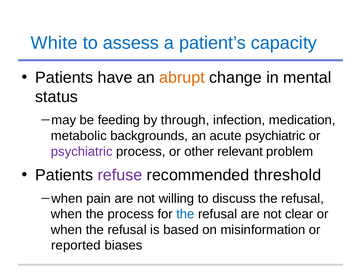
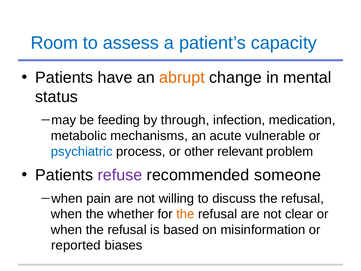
White: White -> Room
backgrounds: backgrounds -> mechanisms
acute psychiatric: psychiatric -> vulnerable
psychiatric at (82, 151) colour: purple -> blue
threshold: threshold -> someone
the process: process -> whether
the at (185, 214) colour: blue -> orange
